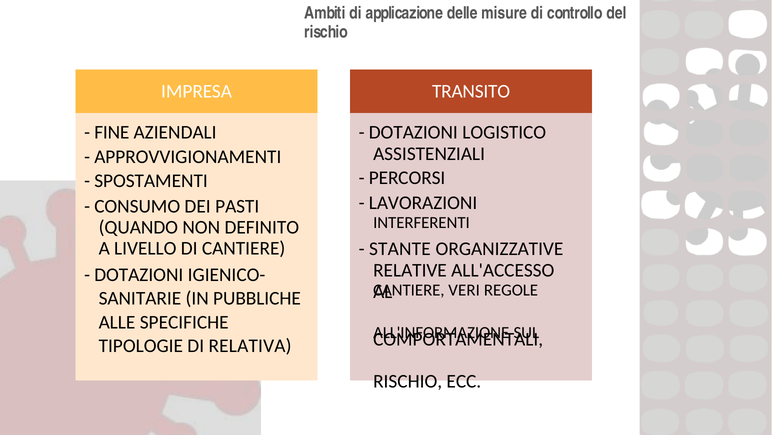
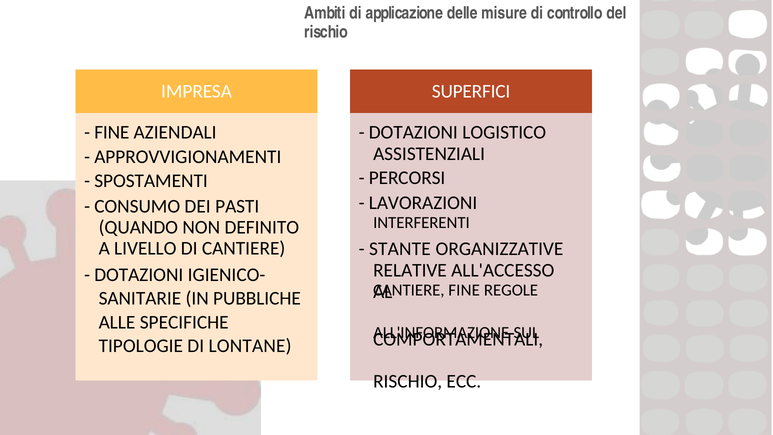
TRANSITO: TRANSITO -> SUPERFICI
VERI at (464, 290): VERI -> FINE
RELATIVA: RELATIVA -> LONTANE
